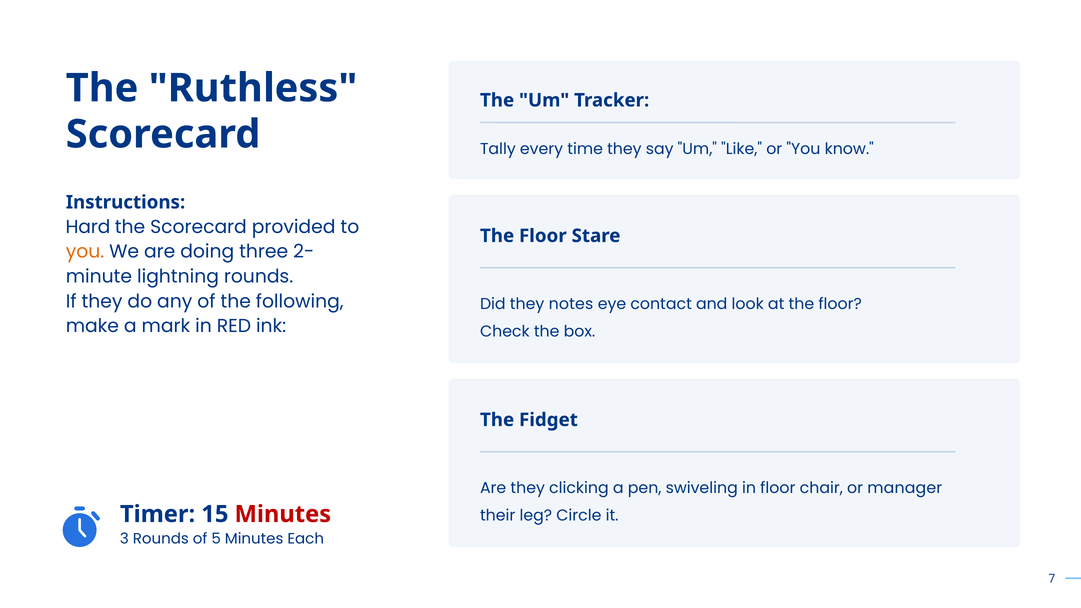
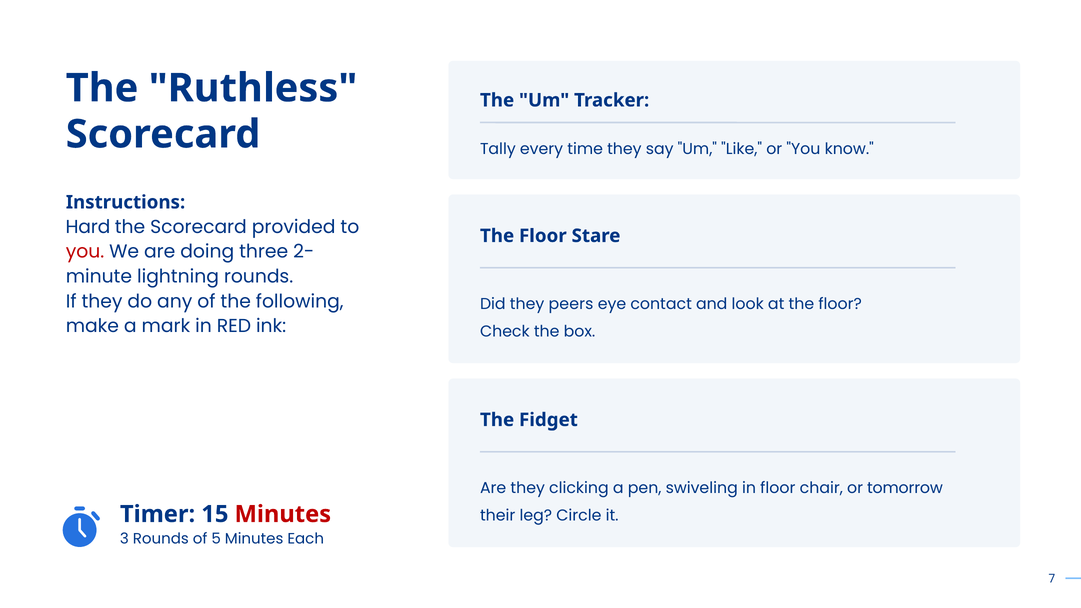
you at (85, 252) colour: orange -> red
notes: notes -> peers
manager: manager -> tomorrow
